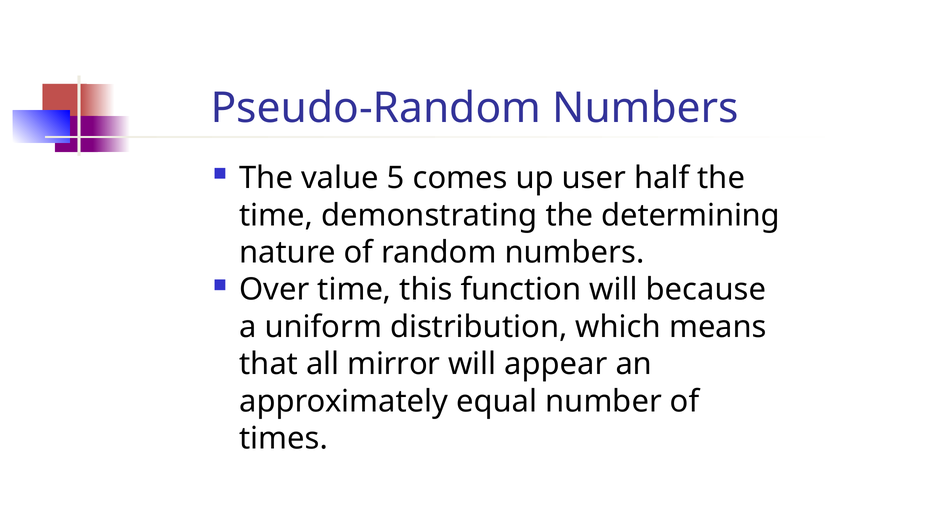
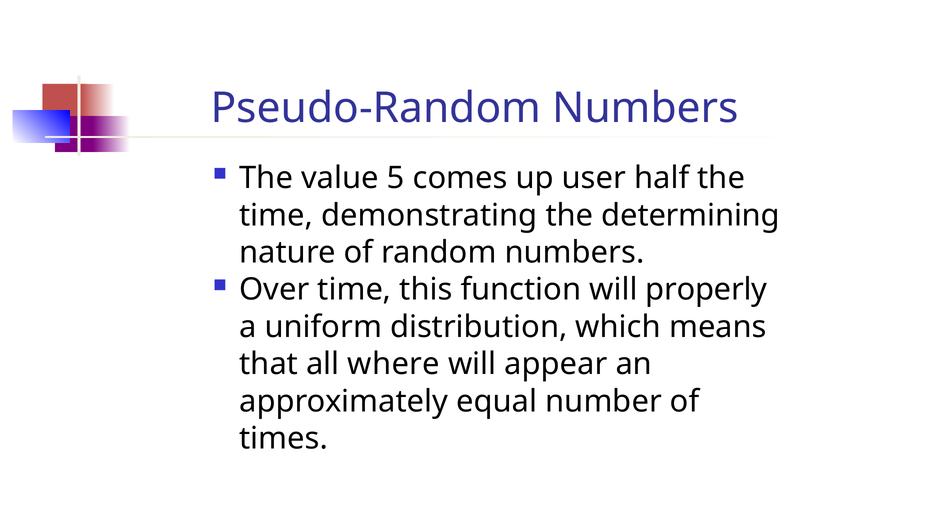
because: because -> properly
mirror: mirror -> where
